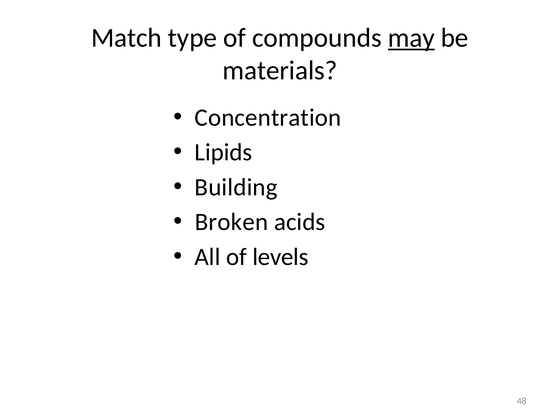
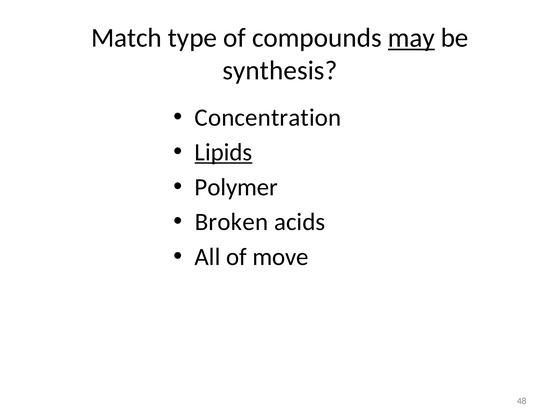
materials: materials -> synthesis
Lipids underline: none -> present
Building: Building -> Polymer
levels: levels -> move
